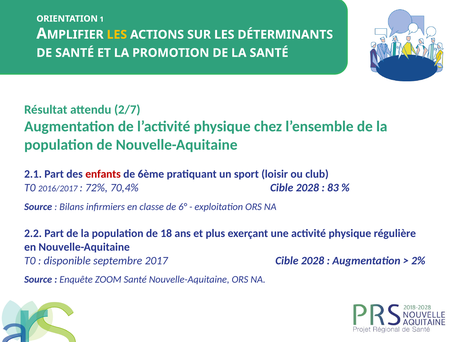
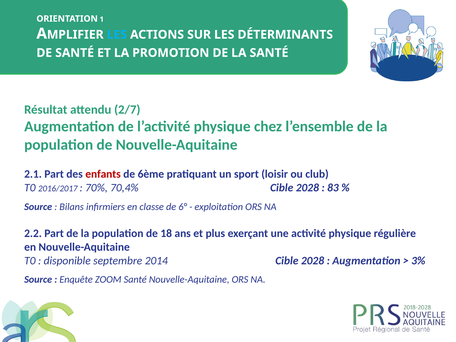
LES at (117, 35) colour: yellow -> light blue
72%: 72% -> 70%
2017: 2017 -> 2014
2%: 2% -> 3%
